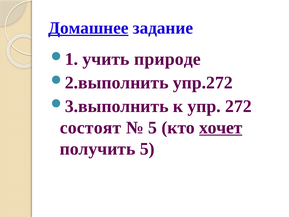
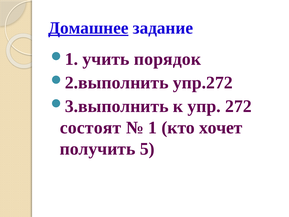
природе: природе -> порядок
5 at (153, 127): 5 -> 1
хочет underline: present -> none
